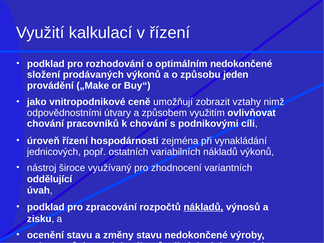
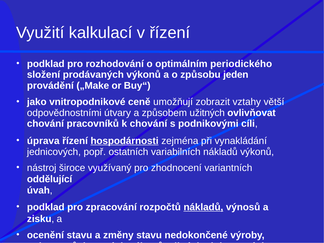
optimálním nedokončené: nedokončené -> periodického
nimž: nimž -> větší
využitím: využitím -> užitných
úroveň: úroveň -> úprava
hospodárnosti underline: none -> present
